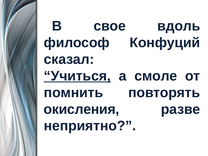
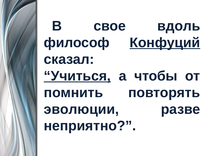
Конфуций underline: none -> present
смоле: смоле -> чтобы
окисления: окисления -> эволюции
